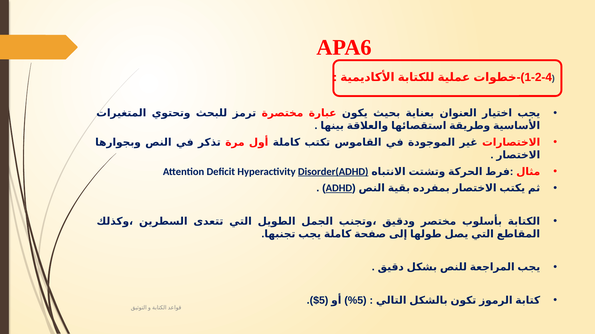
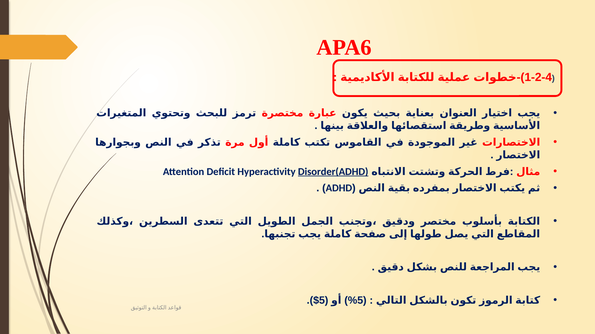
ADHD underline: present -> none
